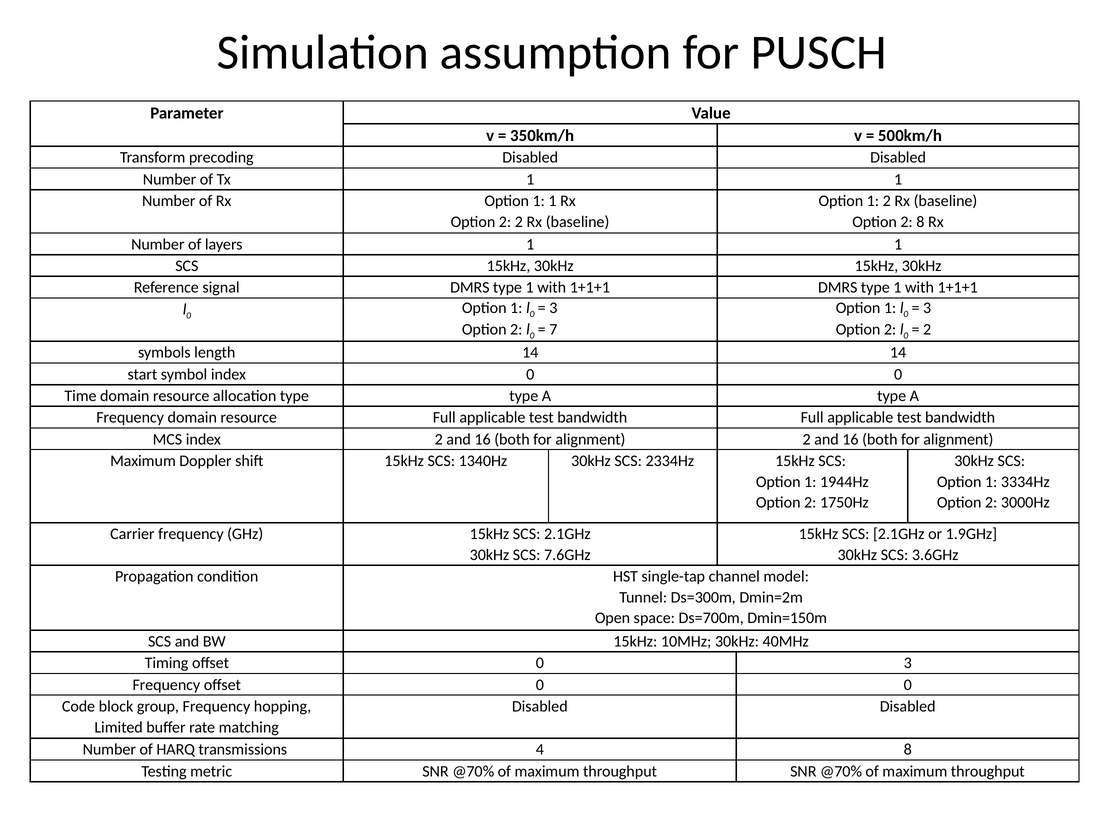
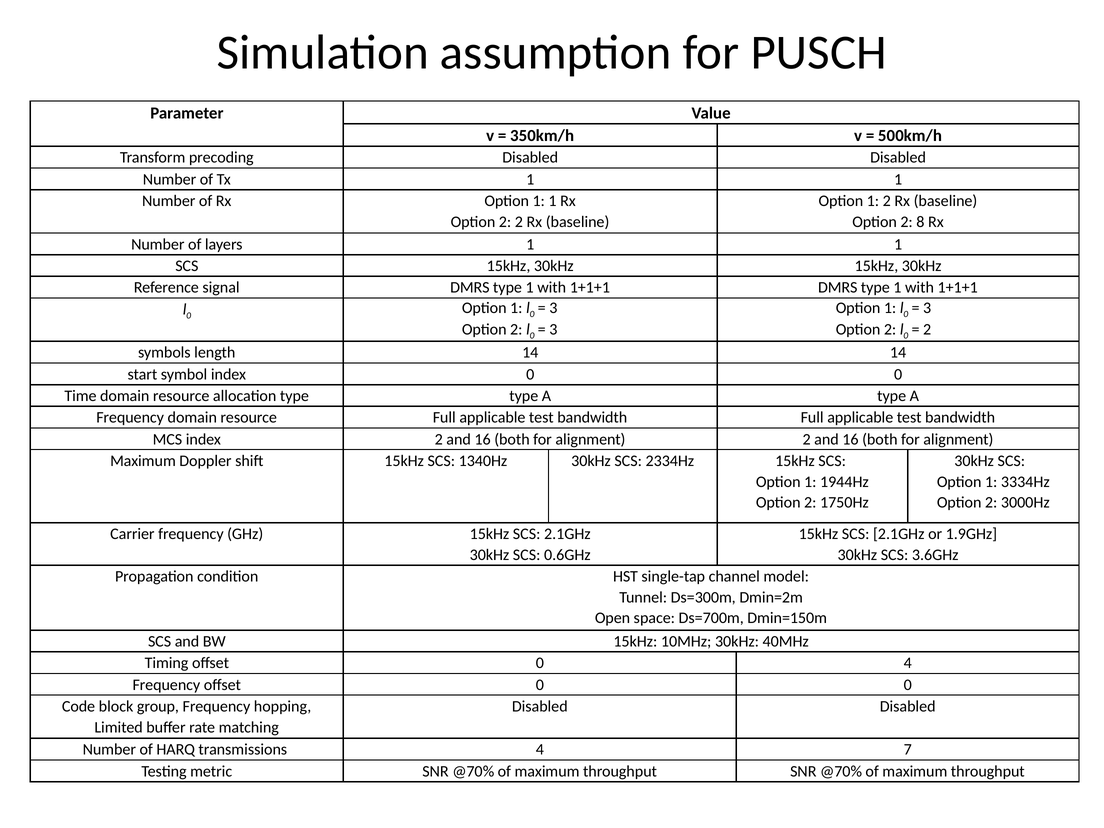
7 at (553, 330): 7 -> 3
7.6GHz: 7.6GHz -> 0.6GHz
0 3: 3 -> 4
4 8: 8 -> 7
